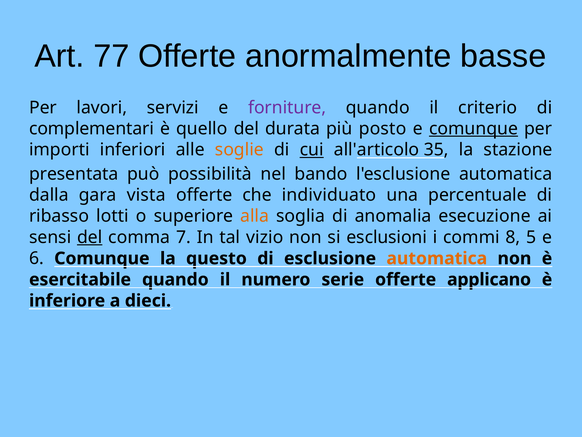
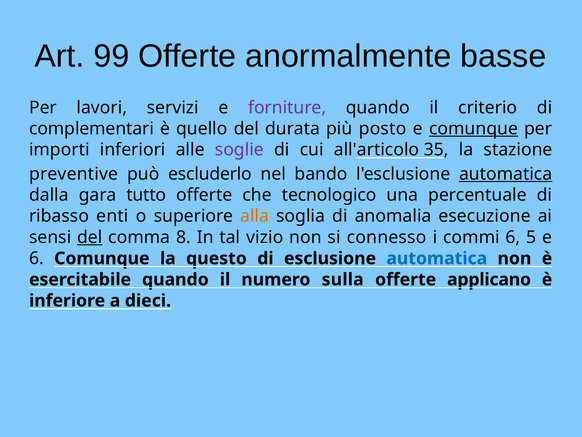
77: 77 -> 99
soglie colour: orange -> purple
cui underline: present -> none
presentata: presentata -> preventive
possibilità: possibilità -> escluderlo
automatica at (506, 174) underline: none -> present
vista: vista -> tutto
individuato: individuato -> tecnologico
lotti: lotti -> enti
7: 7 -> 8
esclusioni: esclusioni -> connesso
commi 8: 8 -> 6
automatica at (437, 258) colour: orange -> blue
serie: serie -> sulla
